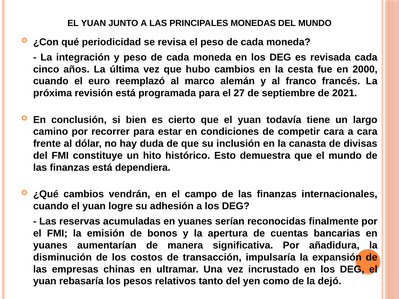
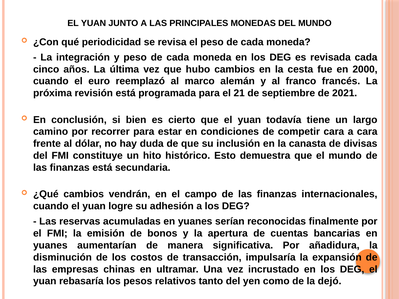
27: 27 -> 21
dependiera: dependiera -> secundaria
